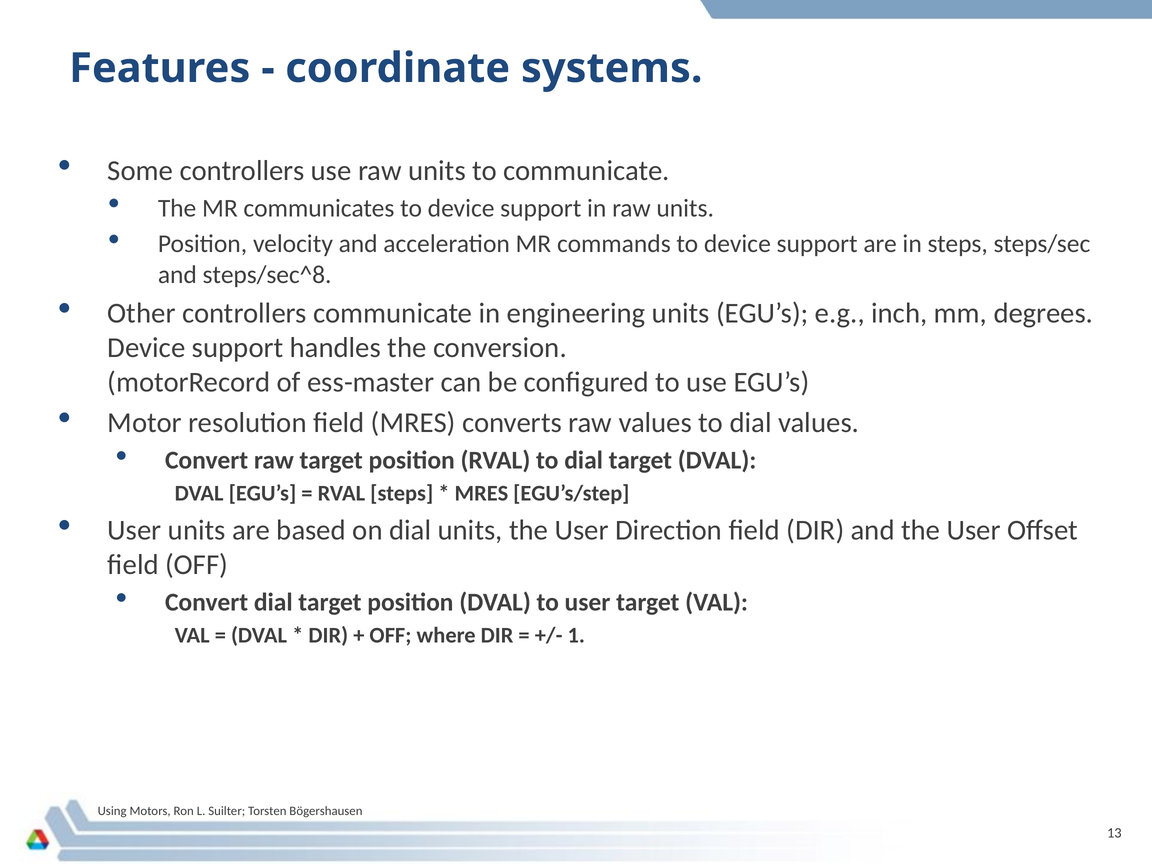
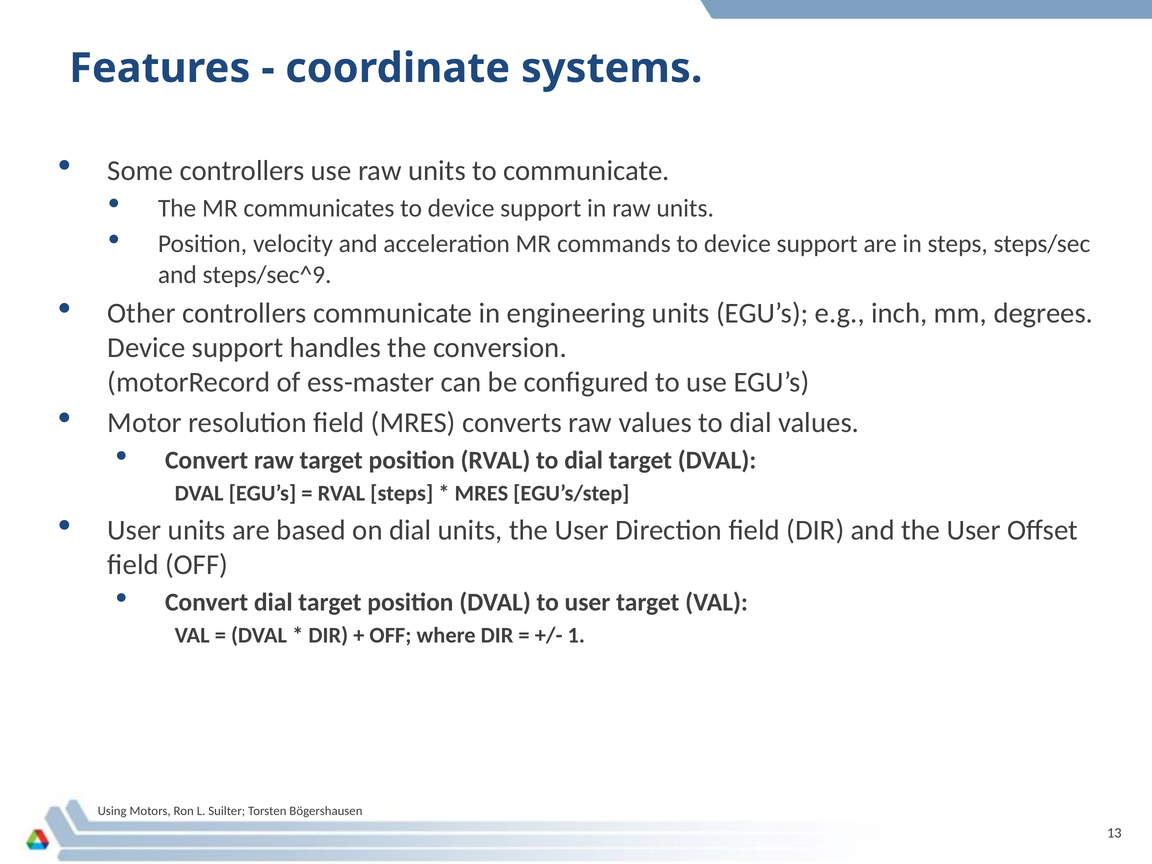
steps/sec^8: steps/sec^8 -> steps/sec^9
